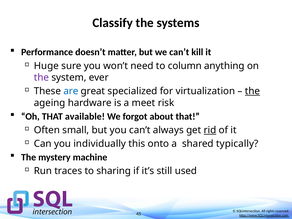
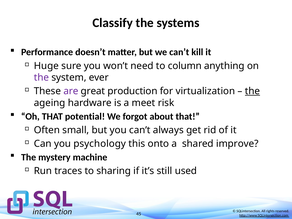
are colour: blue -> purple
specialized: specialized -> production
available: available -> potential
rid underline: present -> none
individually: individually -> psychology
typically: typically -> improve
